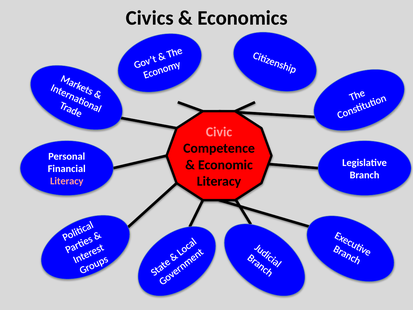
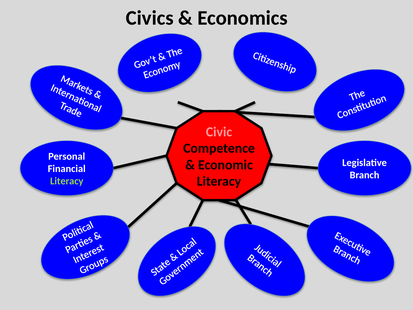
Literacy at (67, 181) colour: pink -> light green
